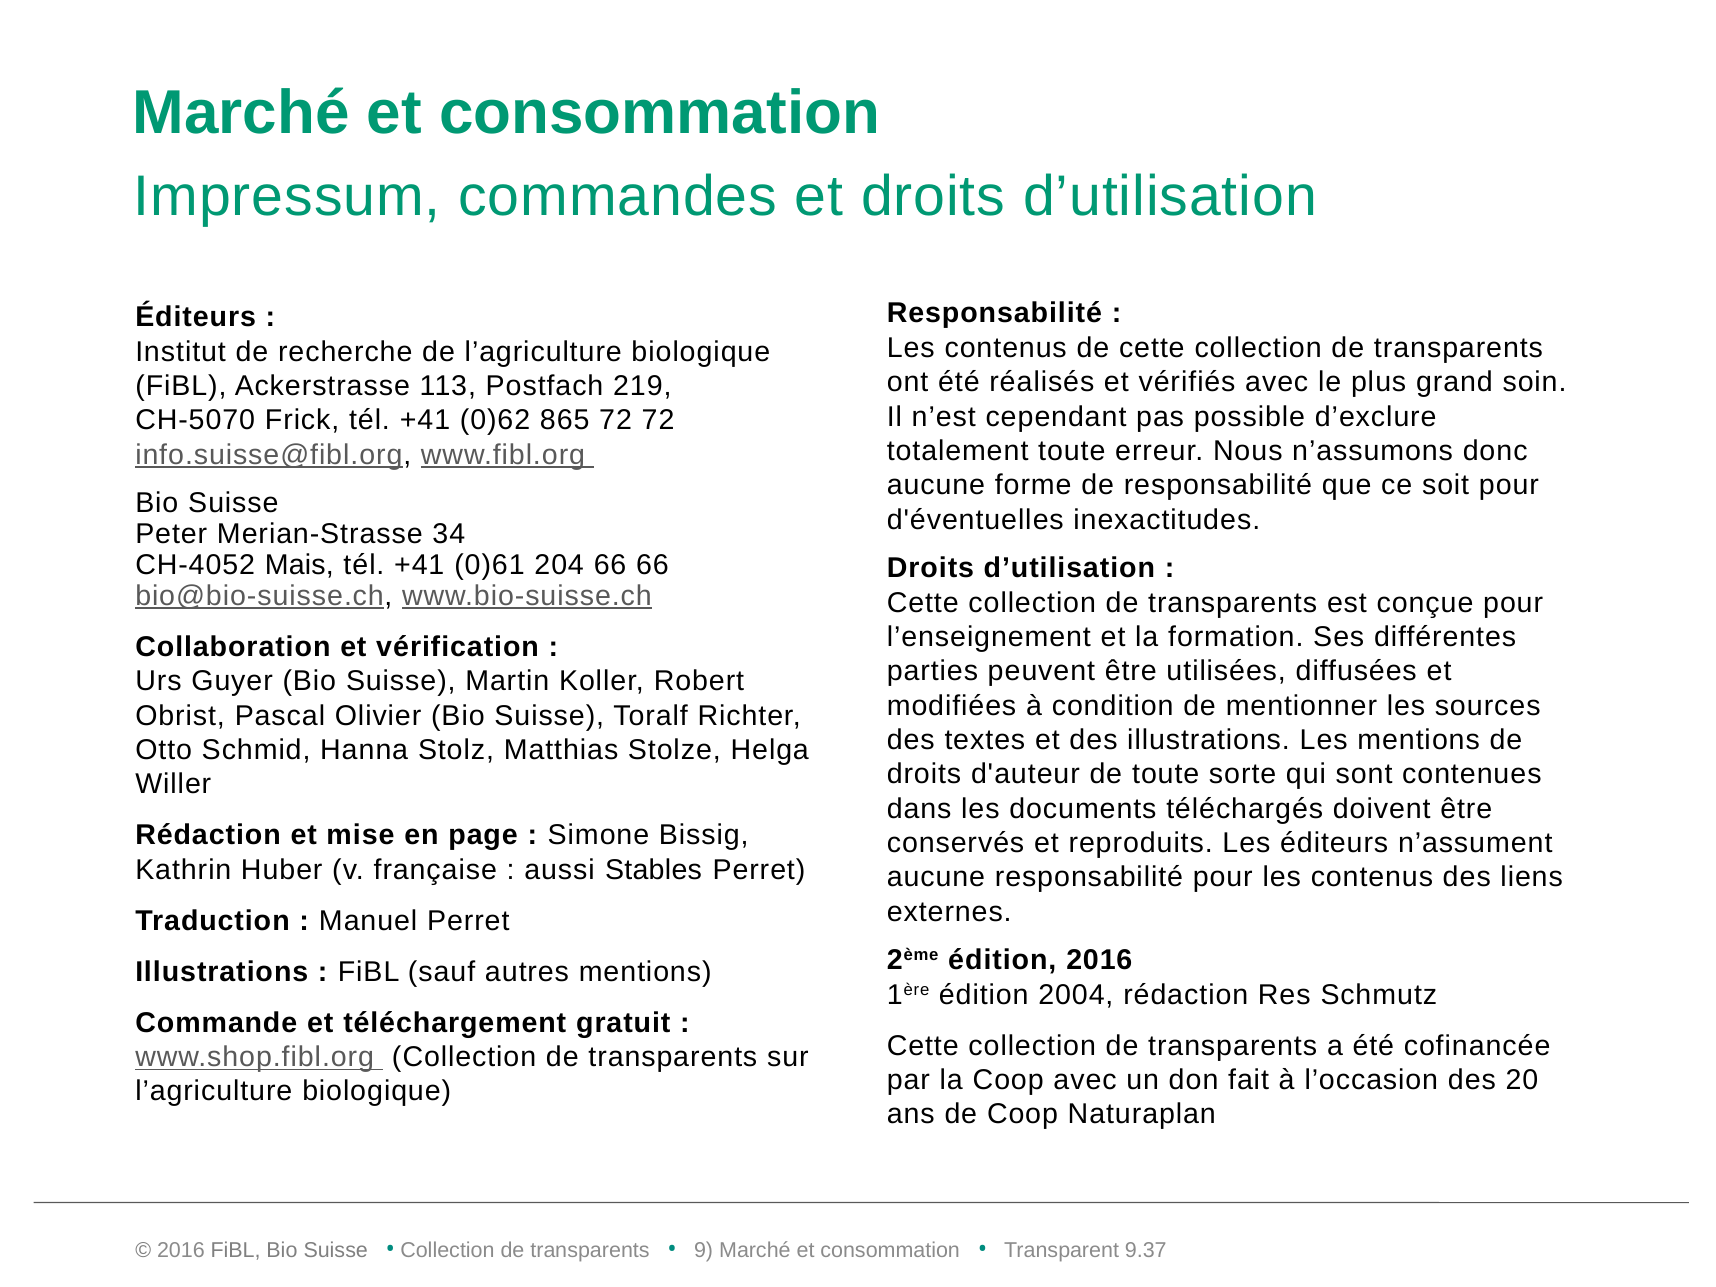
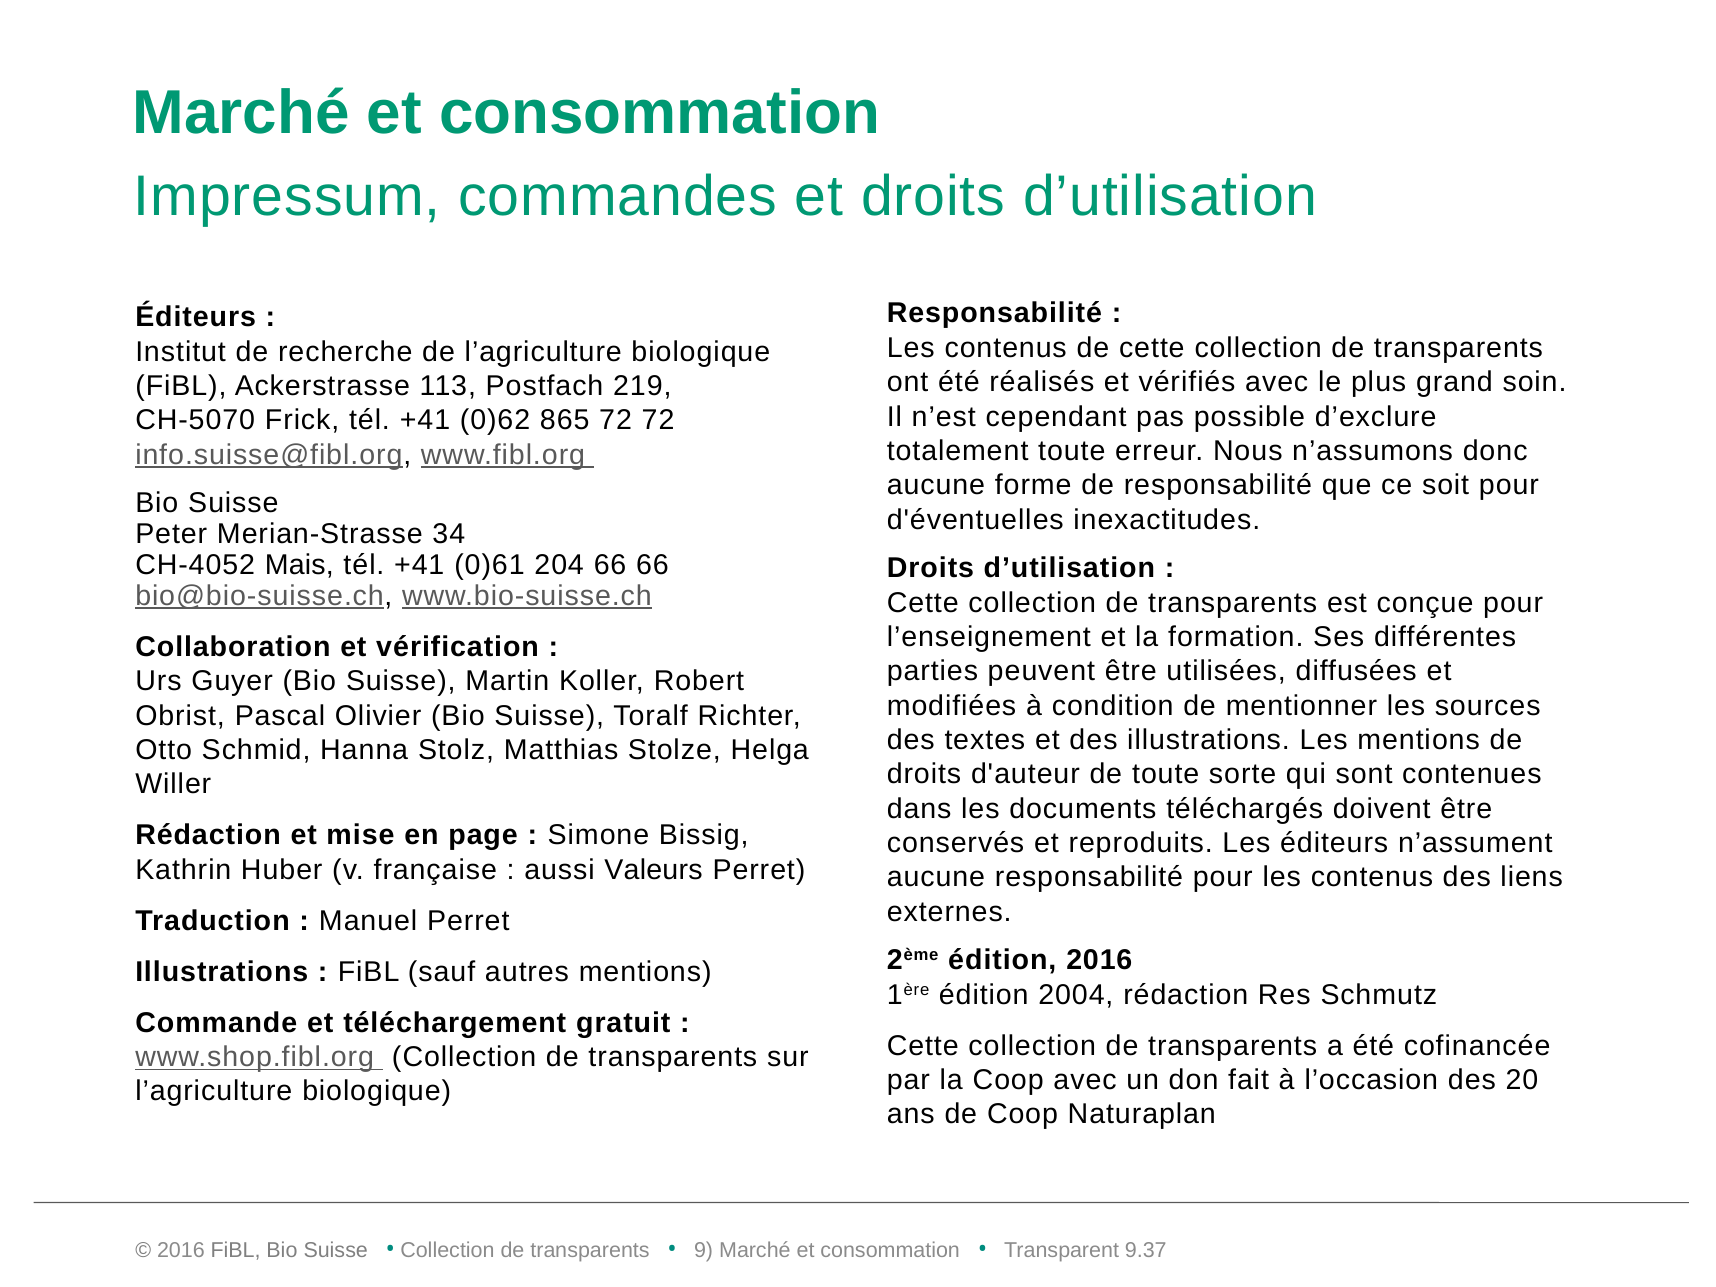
Stables: Stables -> Valeurs
